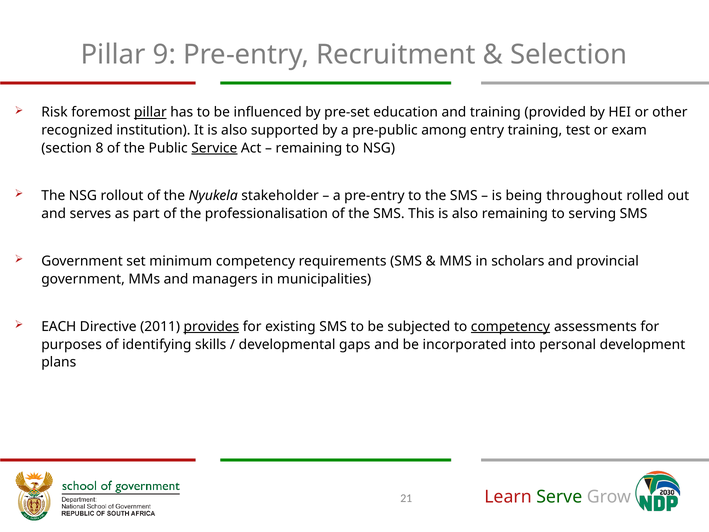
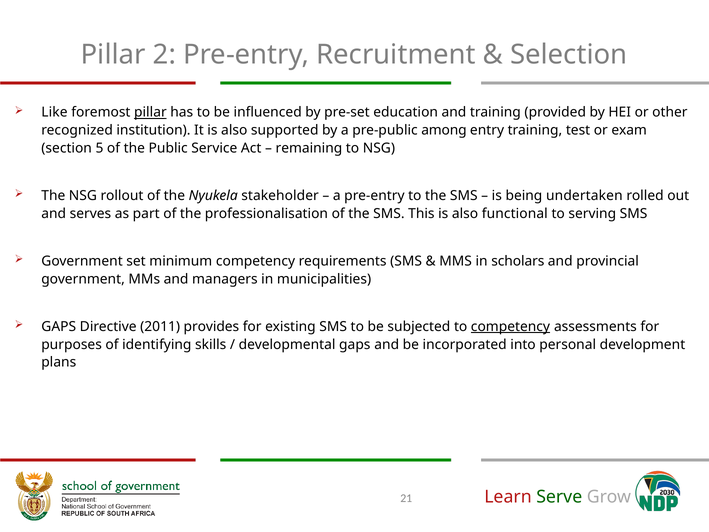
9: 9 -> 2
Risk: Risk -> Like
8: 8 -> 5
Service underline: present -> none
throughout: throughout -> undertaken
also remaining: remaining -> functional
EACH at (59, 327): EACH -> GAPS
provides underline: present -> none
